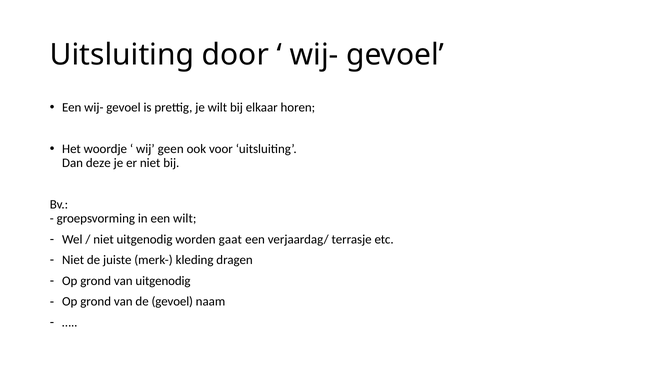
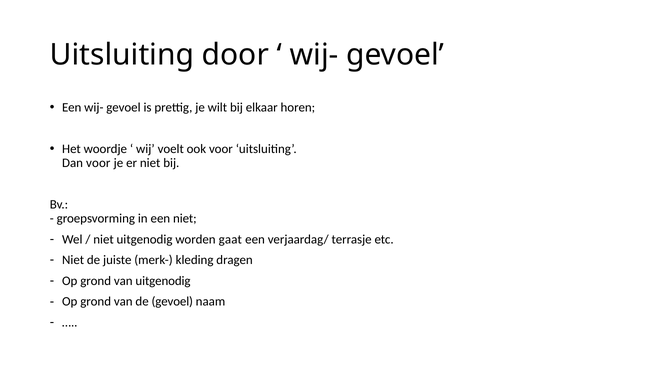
geen: geen -> voelt
Dan deze: deze -> voor
een wilt: wilt -> niet
